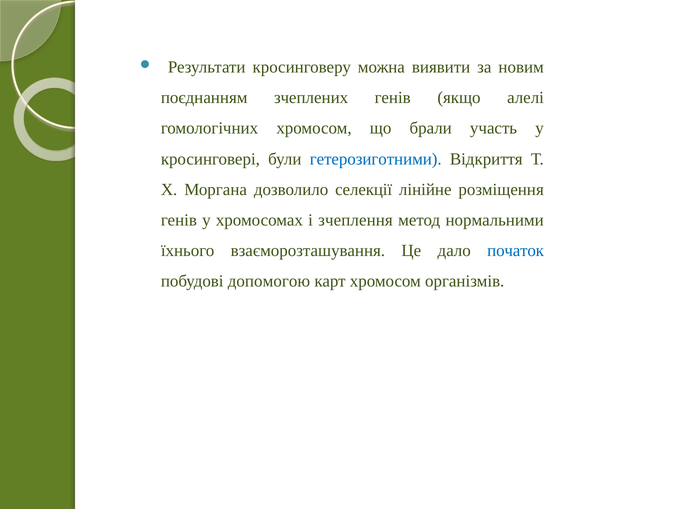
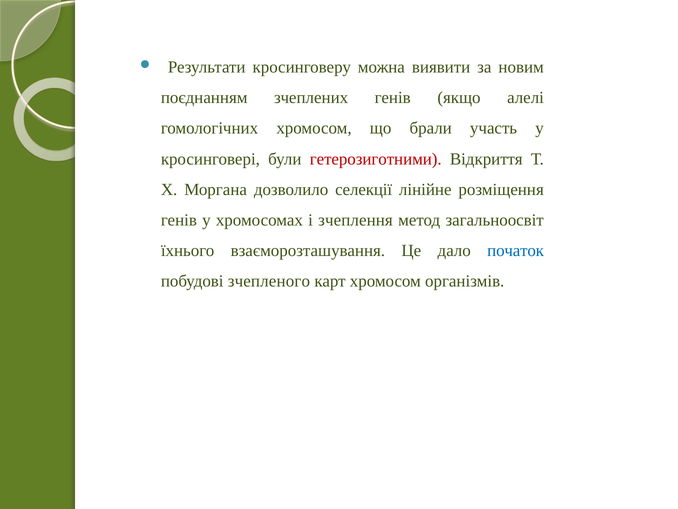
гетерозиготними colour: blue -> red
нормальними: нормальними -> загальноосвіт
допомогою: допомогою -> зчепленого
